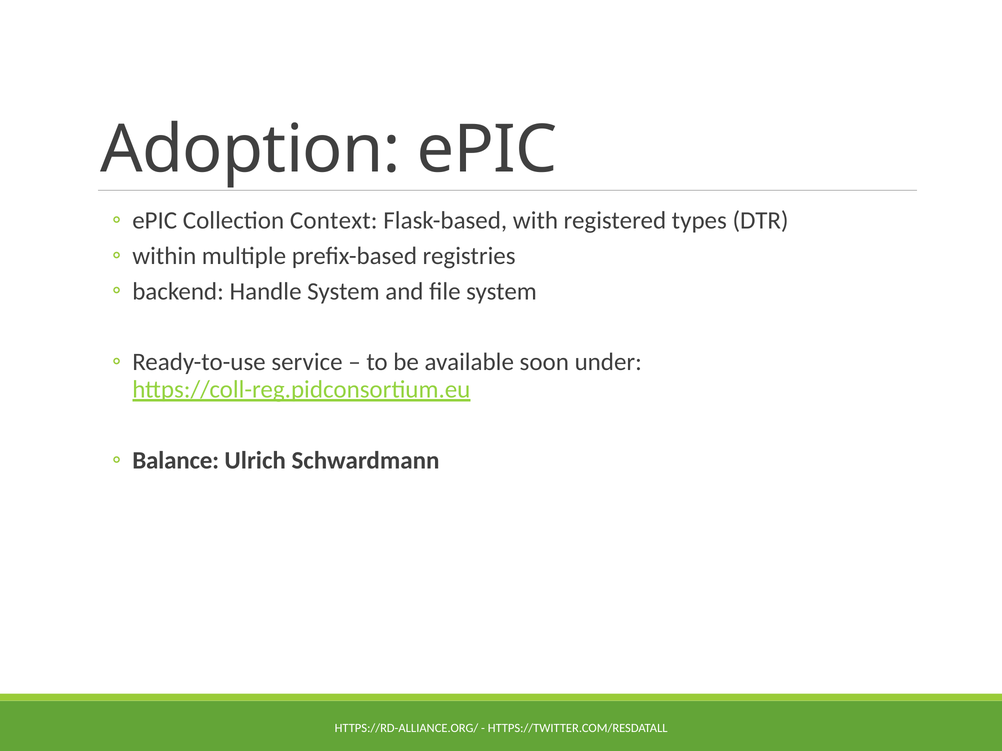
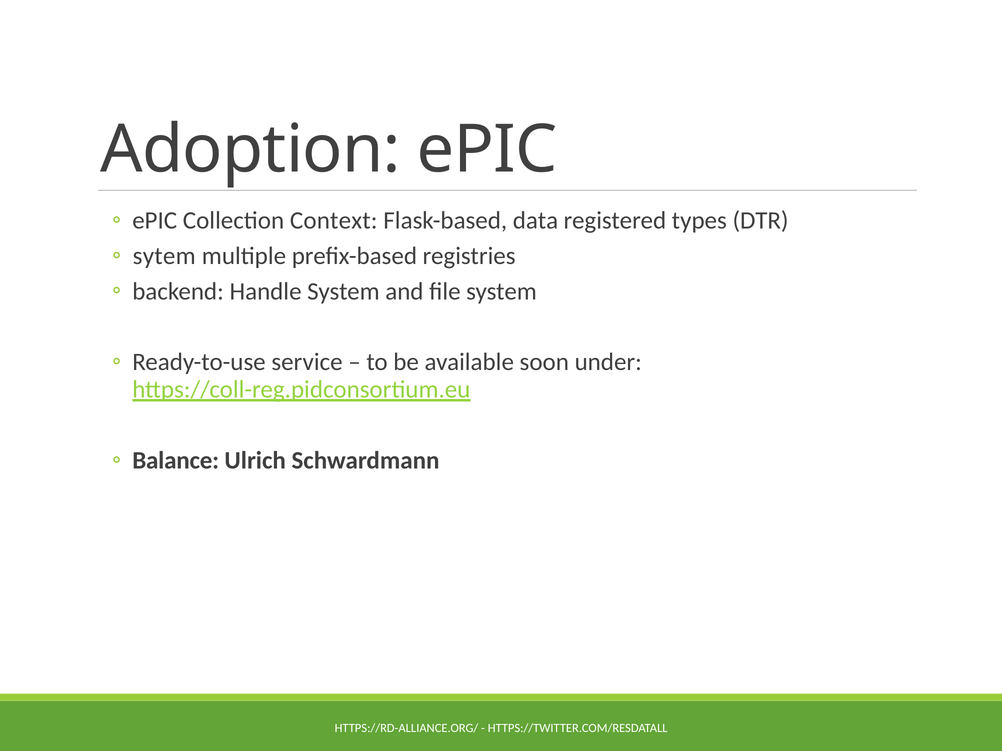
with: with -> data
within: within -> sytem
